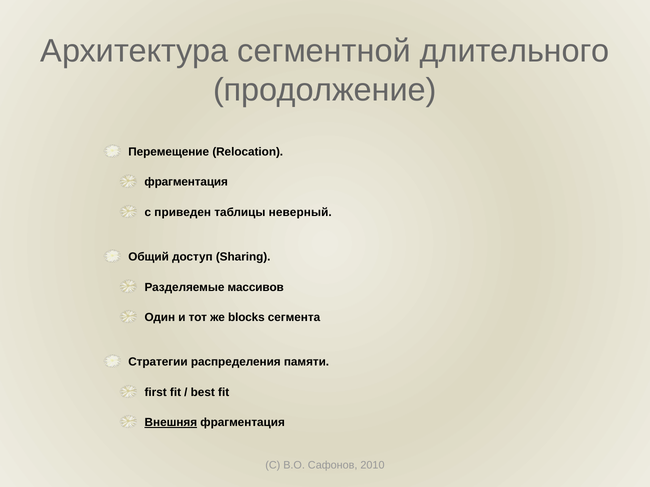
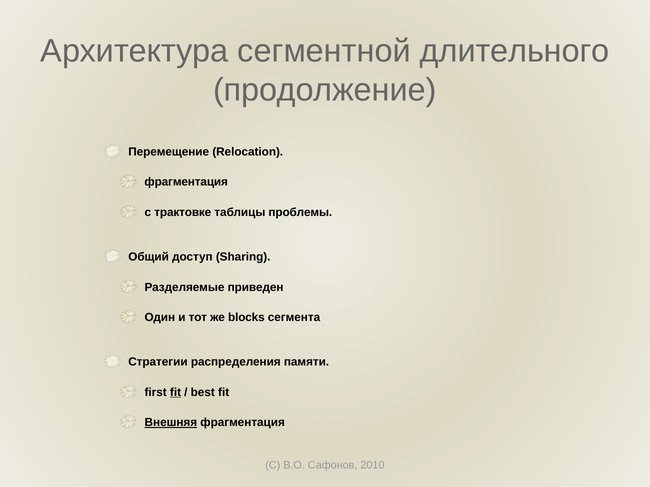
приведен: приведен -> трактовке
неверный: неверный -> проблемы
массивов: массивов -> приведен
fit at (176, 393) underline: none -> present
